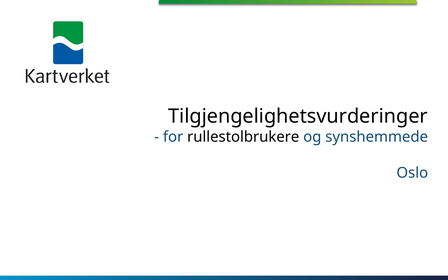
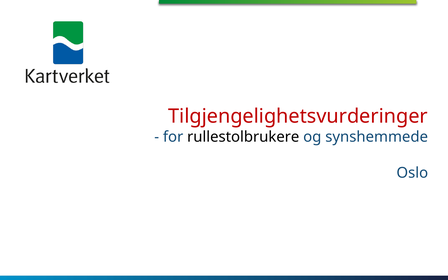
Tilgjengelighetsvurderinger colour: black -> red
